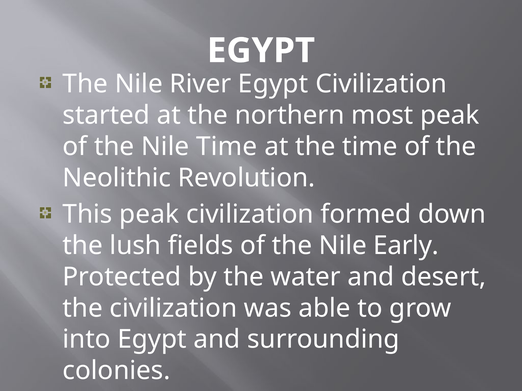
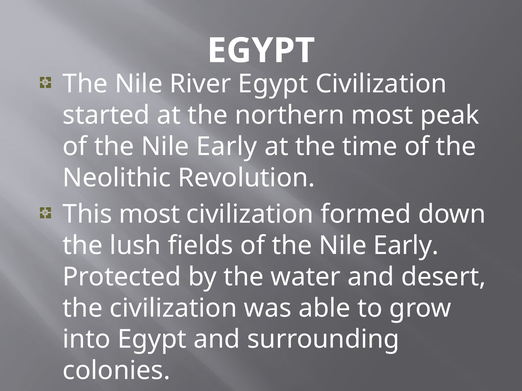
Time at (227, 147): Time -> Early
This peak: peak -> most
